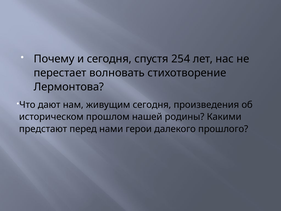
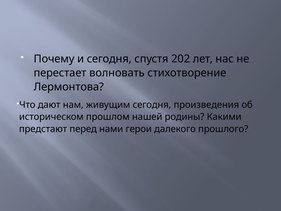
254: 254 -> 202
